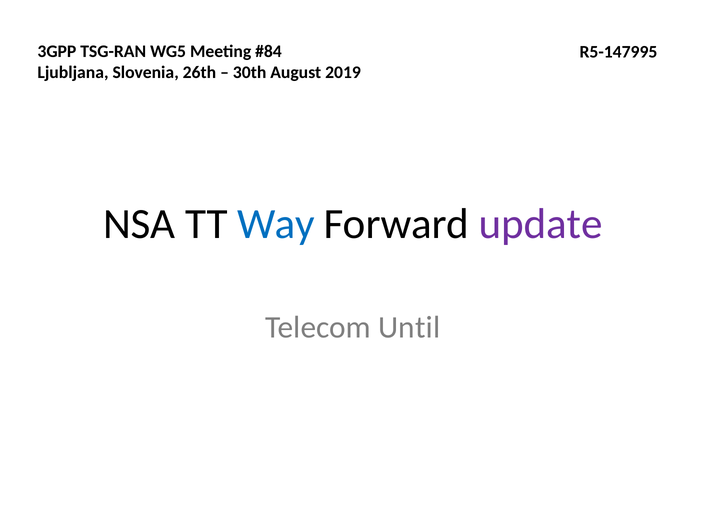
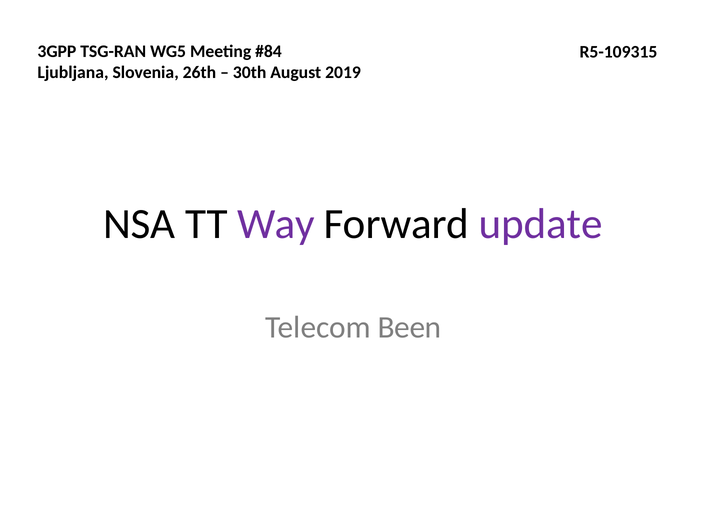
R5-147995: R5-147995 -> R5-109315
Way colour: blue -> purple
Until: Until -> Been
